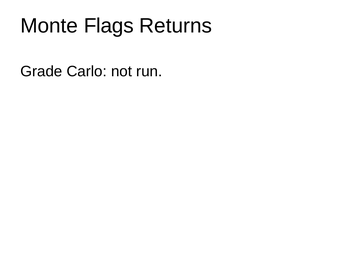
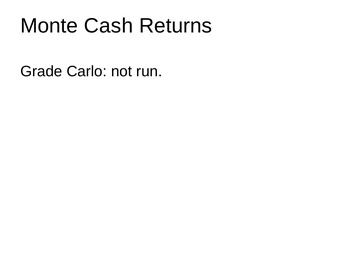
Flags: Flags -> Cash
